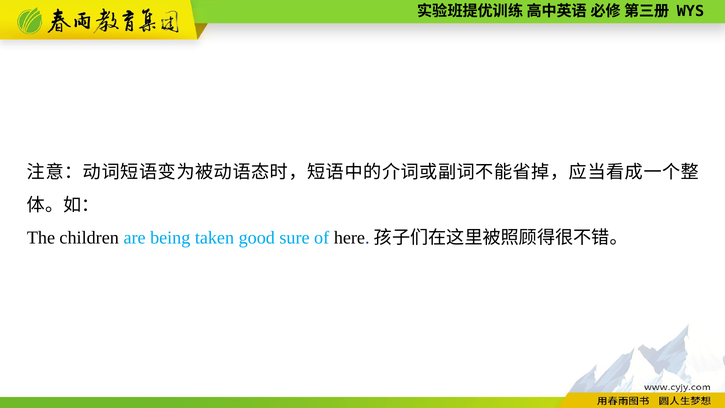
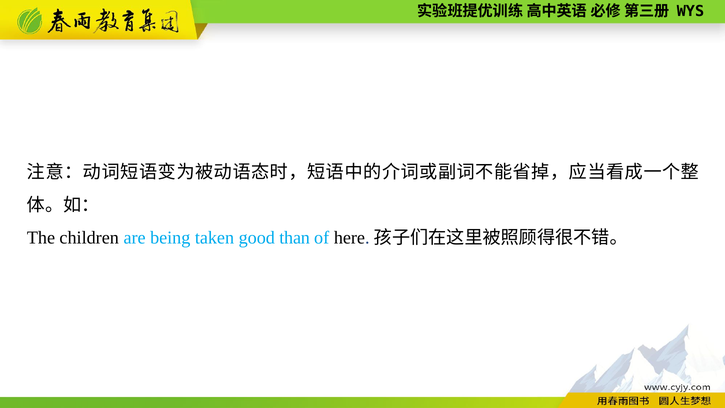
sure: sure -> than
